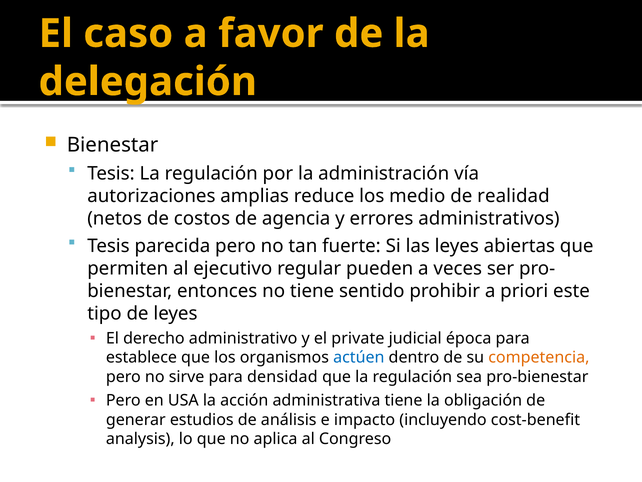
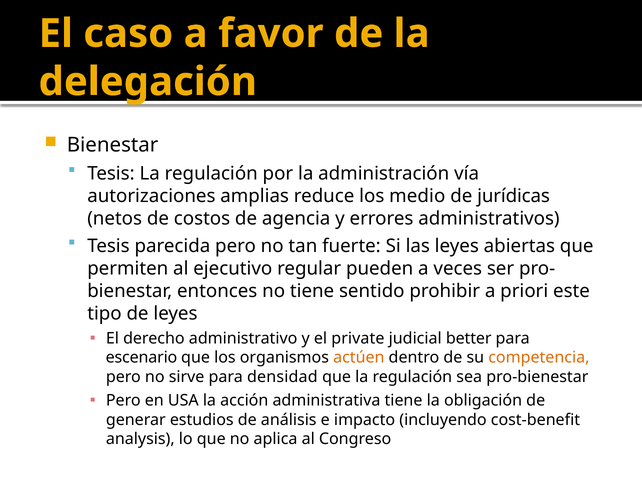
realidad: realidad -> jurídicas
época: época -> better
establece: establece -> escenario
actúen colour: blue -> orange
